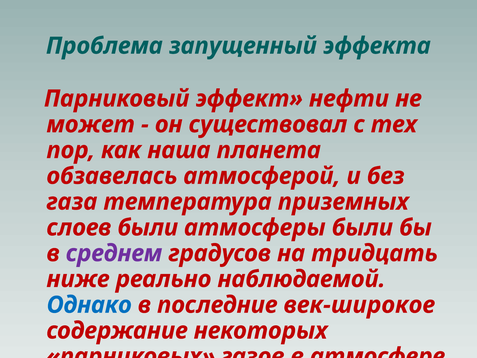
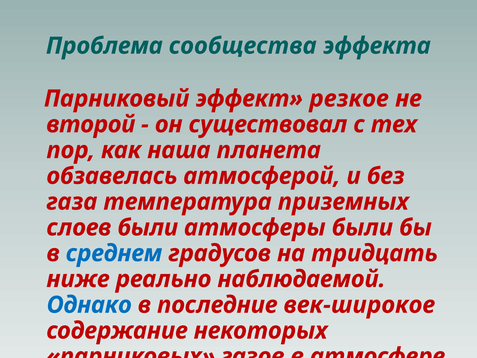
запущенный: запущенный -> сообщества
нефти: нефти -> резкое
может: может -> второй
среднем colour: purple -> blue
